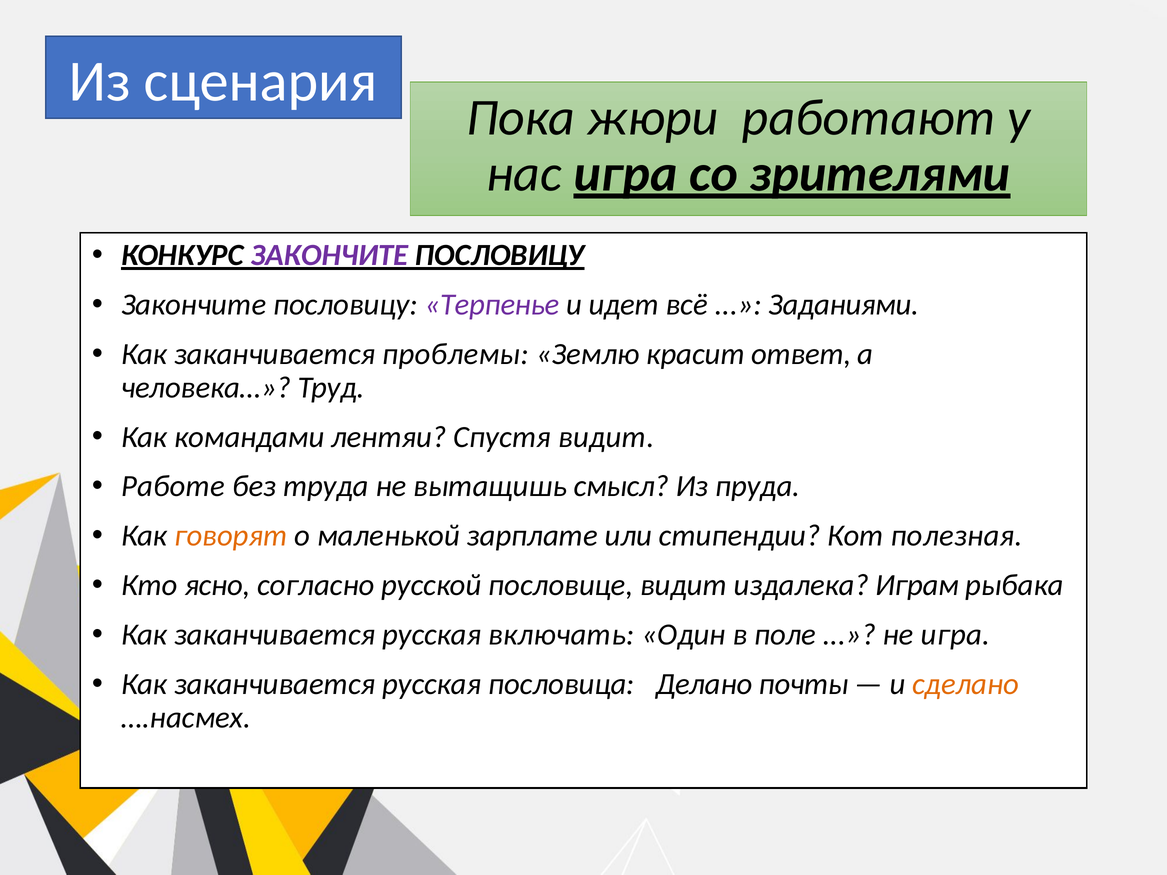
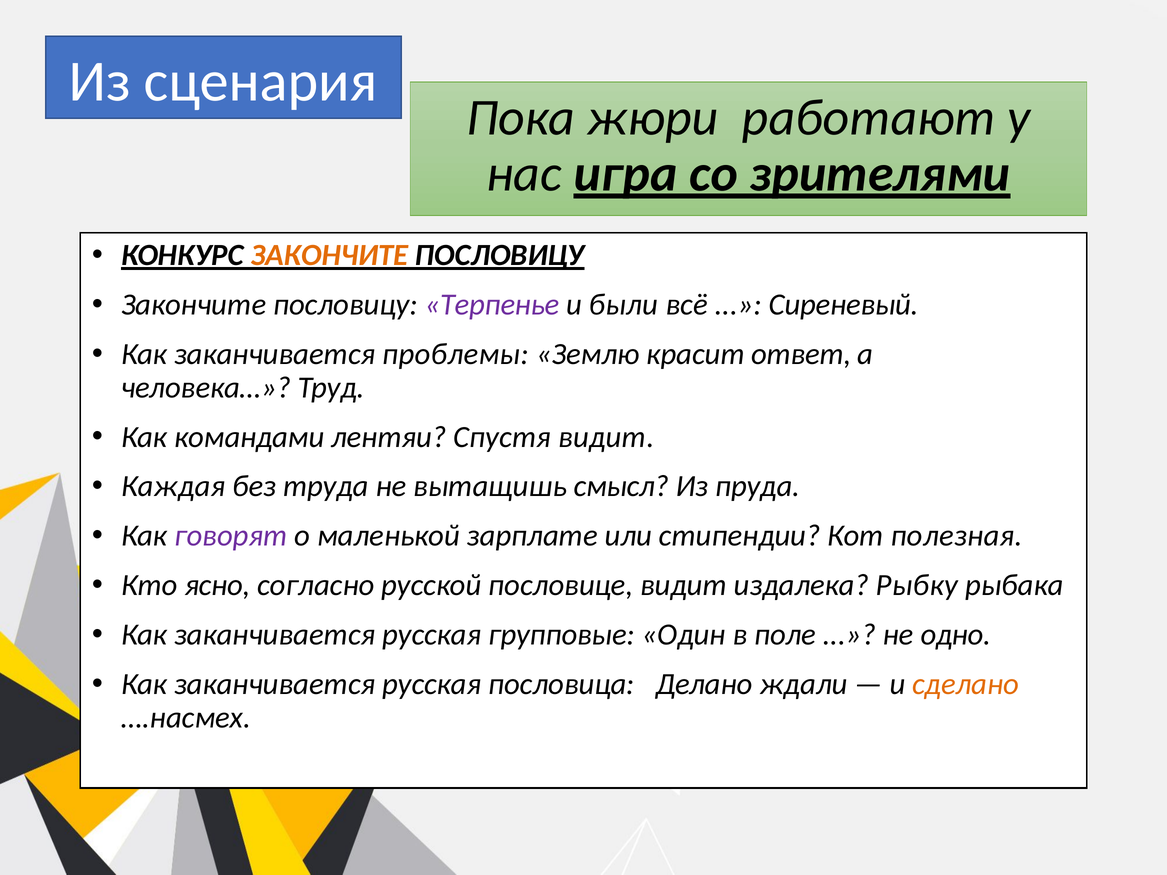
ЗАКОНЧИТЕ at (329, 255) colour: purple -> orange
идет: идет -> были
Заданиями: Заданиями -> Сиреневый
Работе: Работе -> Каждая
говорят colour: orange -> purple
Играм: Играм -> Рыбку
включать: включать -> групповые
не игра: игра -> одно
почты: почты -> ждали
